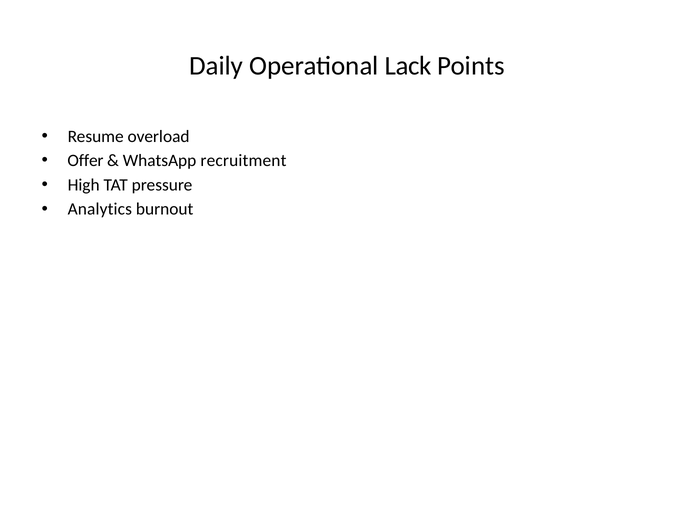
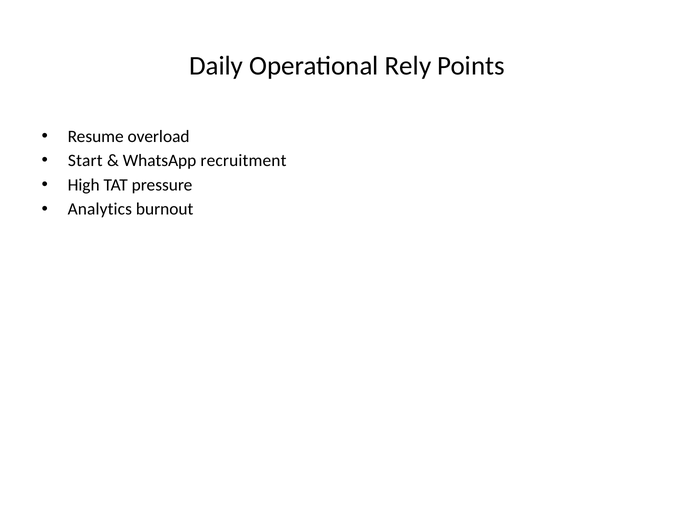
Lack: Lack -> Rely
Offer: Offer -> Start
